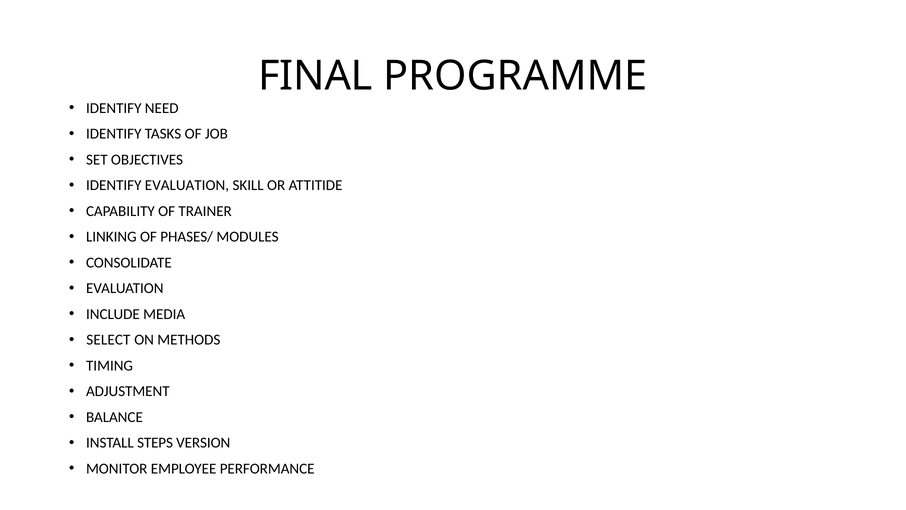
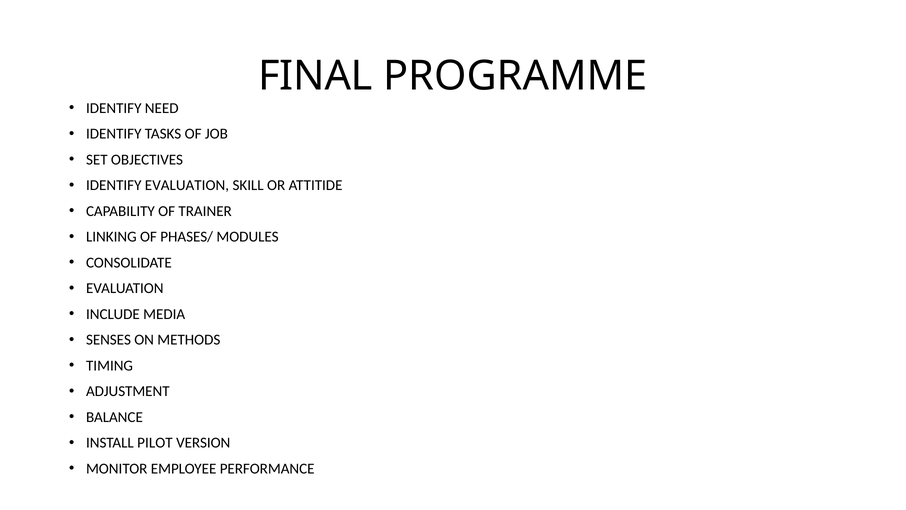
SELECT: SELECT -> SENSES
STEPS: STEPS -> PILOT
